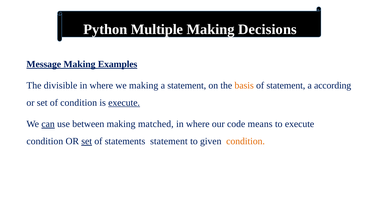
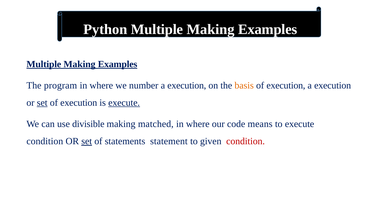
Decisions at (267, 29): Decisions -> Examples
Message at (44, 64): Message -> Multiple
divisible: divisible -> program
we making: making -> number
statement at (187, 85): statement -> execution
statement at (286, 85): statement -> execution
according at (333, 85): according -> execution
set at (42, 103) underline: none -> present
condition at (79, 103): condition -> execution
can underline: present -> none
between: between -> divisible
condition at (246, 141) colour: orange -> red
